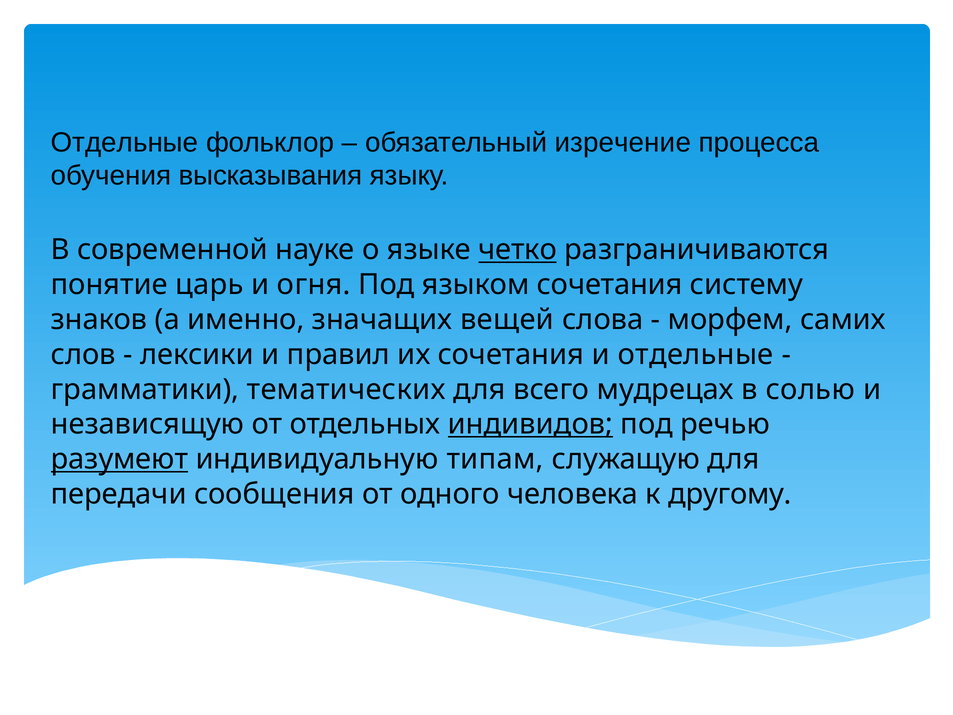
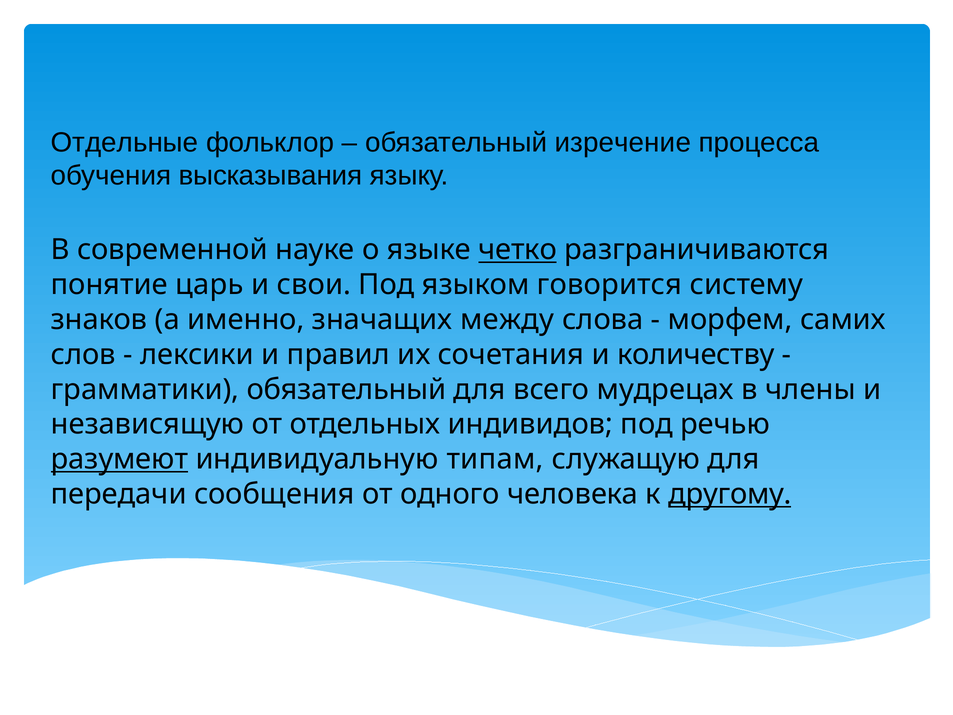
огня: огня -> свои
языком сочетания: сочетания -> говорится
вещей: вещей -> между
и отдельные: отдельные -> количеству
грамматики тематических: тематических -> обязательный
солью: солью -> члены
индивидов underline: present -> none
другому underline: none -> present
